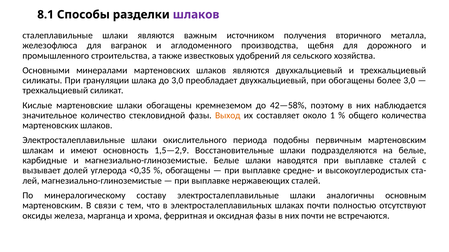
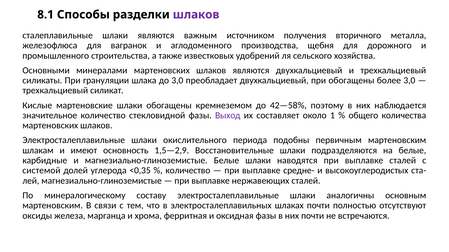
Выход colour: orange -> purple
вызывает: вызывает -> системой
обогащены at (188, 171): обогащены -> количество
